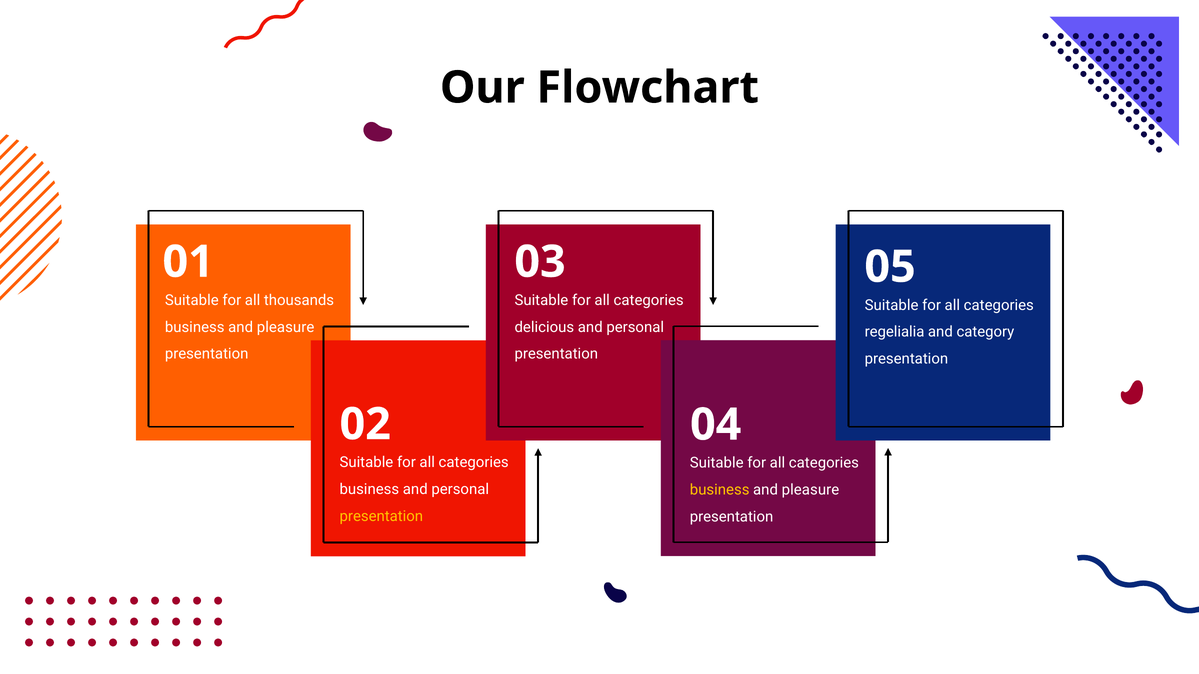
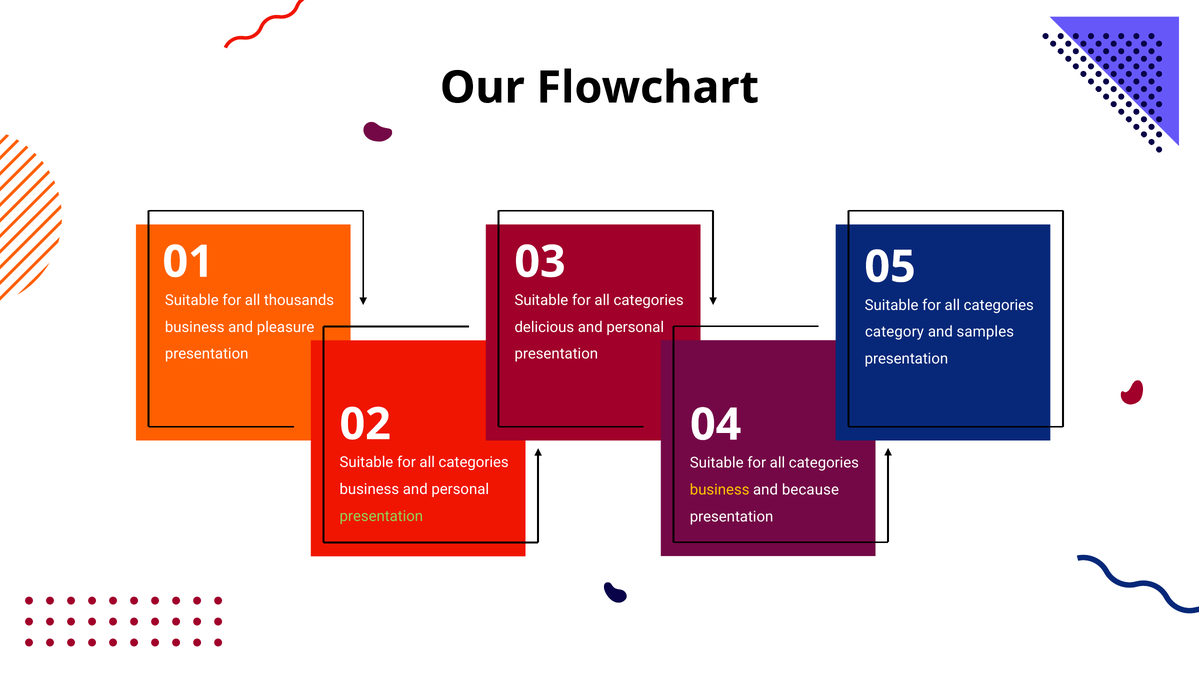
regelialia: regelialia -> category
category: category -> samples
pleasure at (810, 490): pleasure -> because
presentation at (381, 517) colour: yellow -> light green
